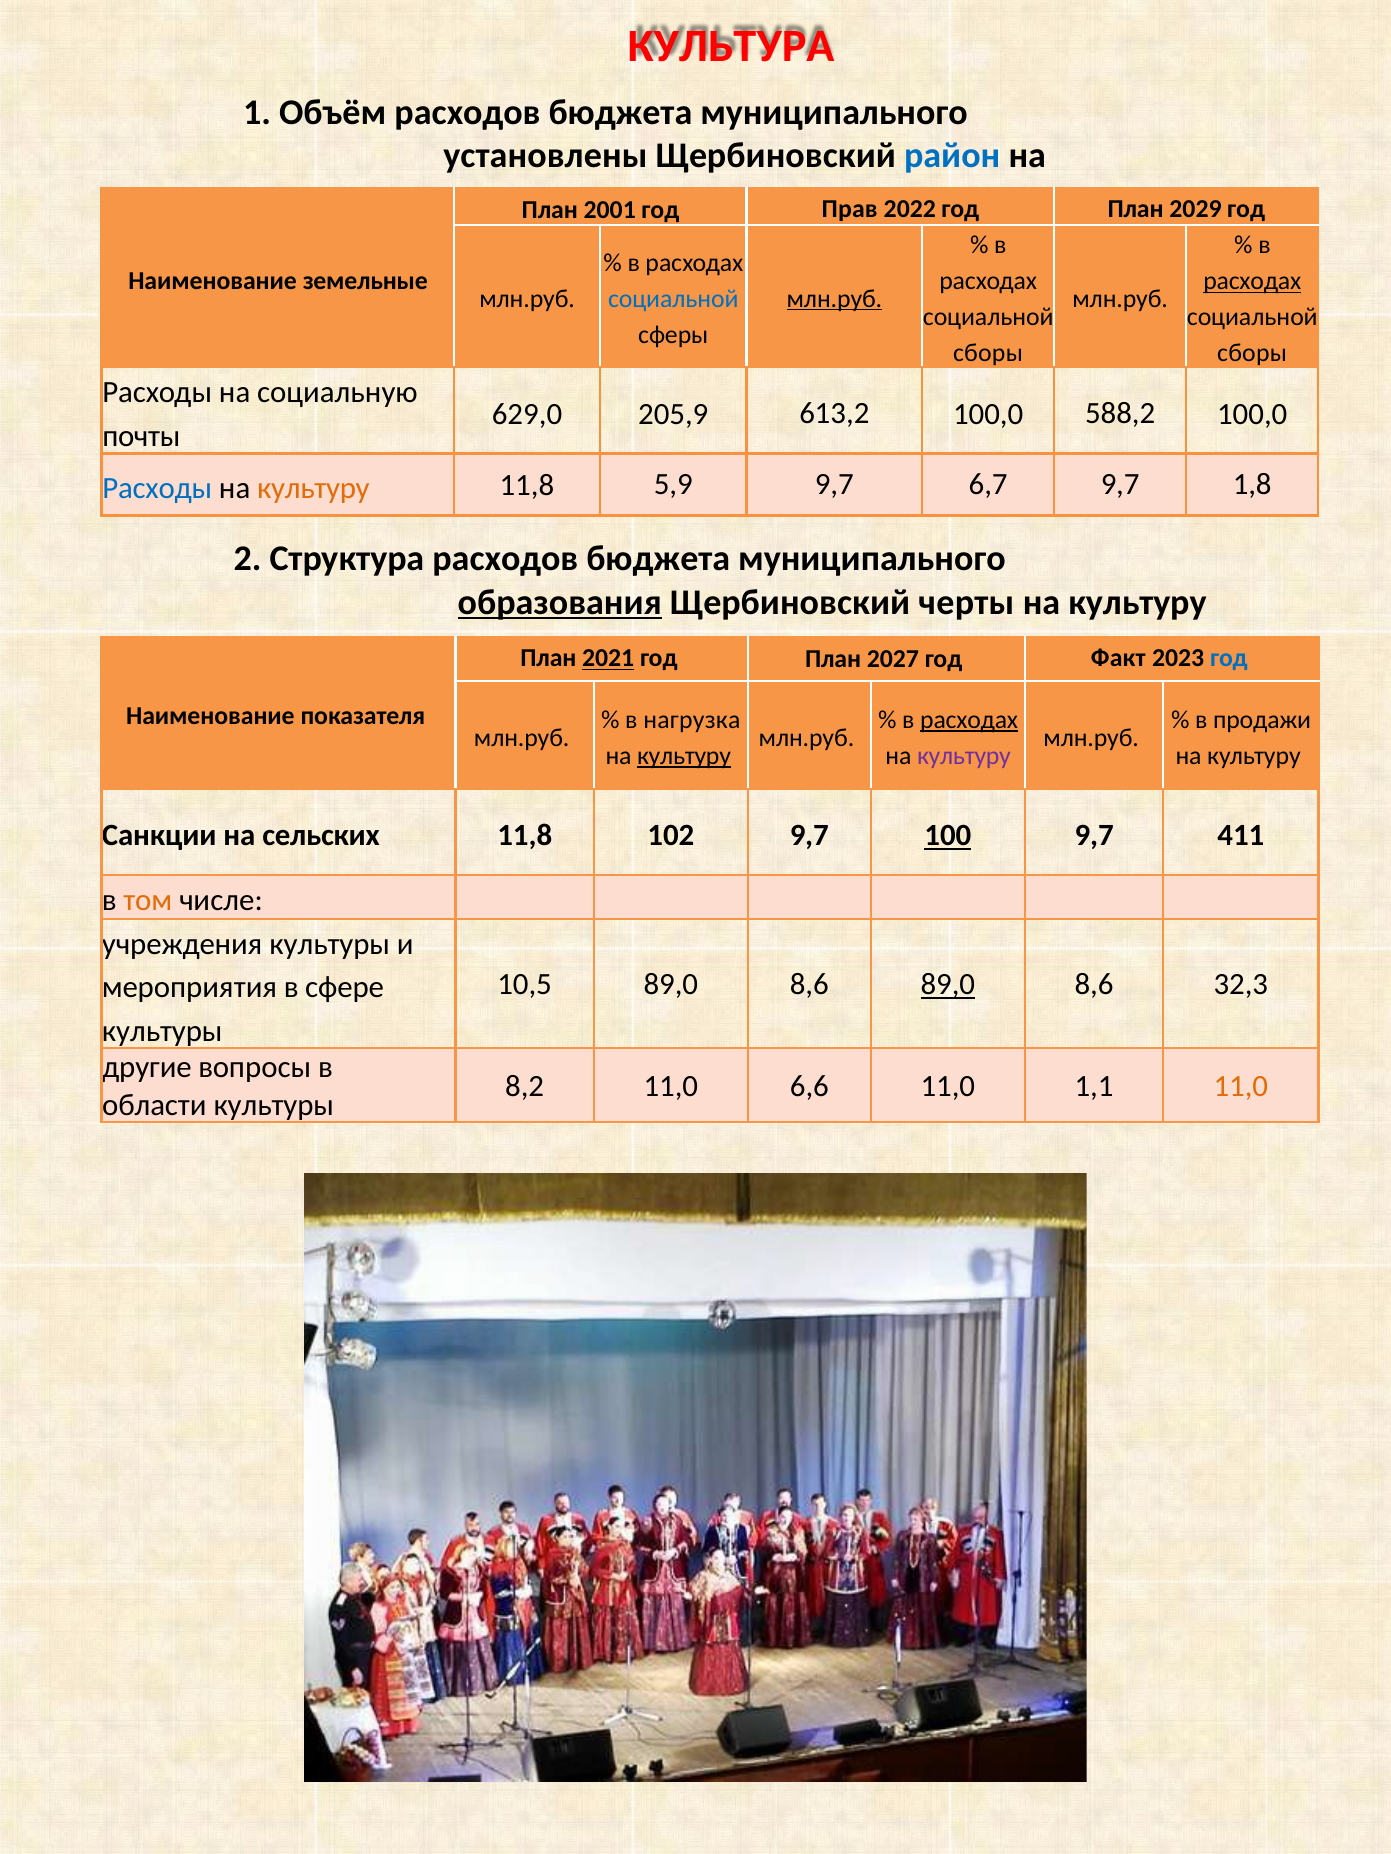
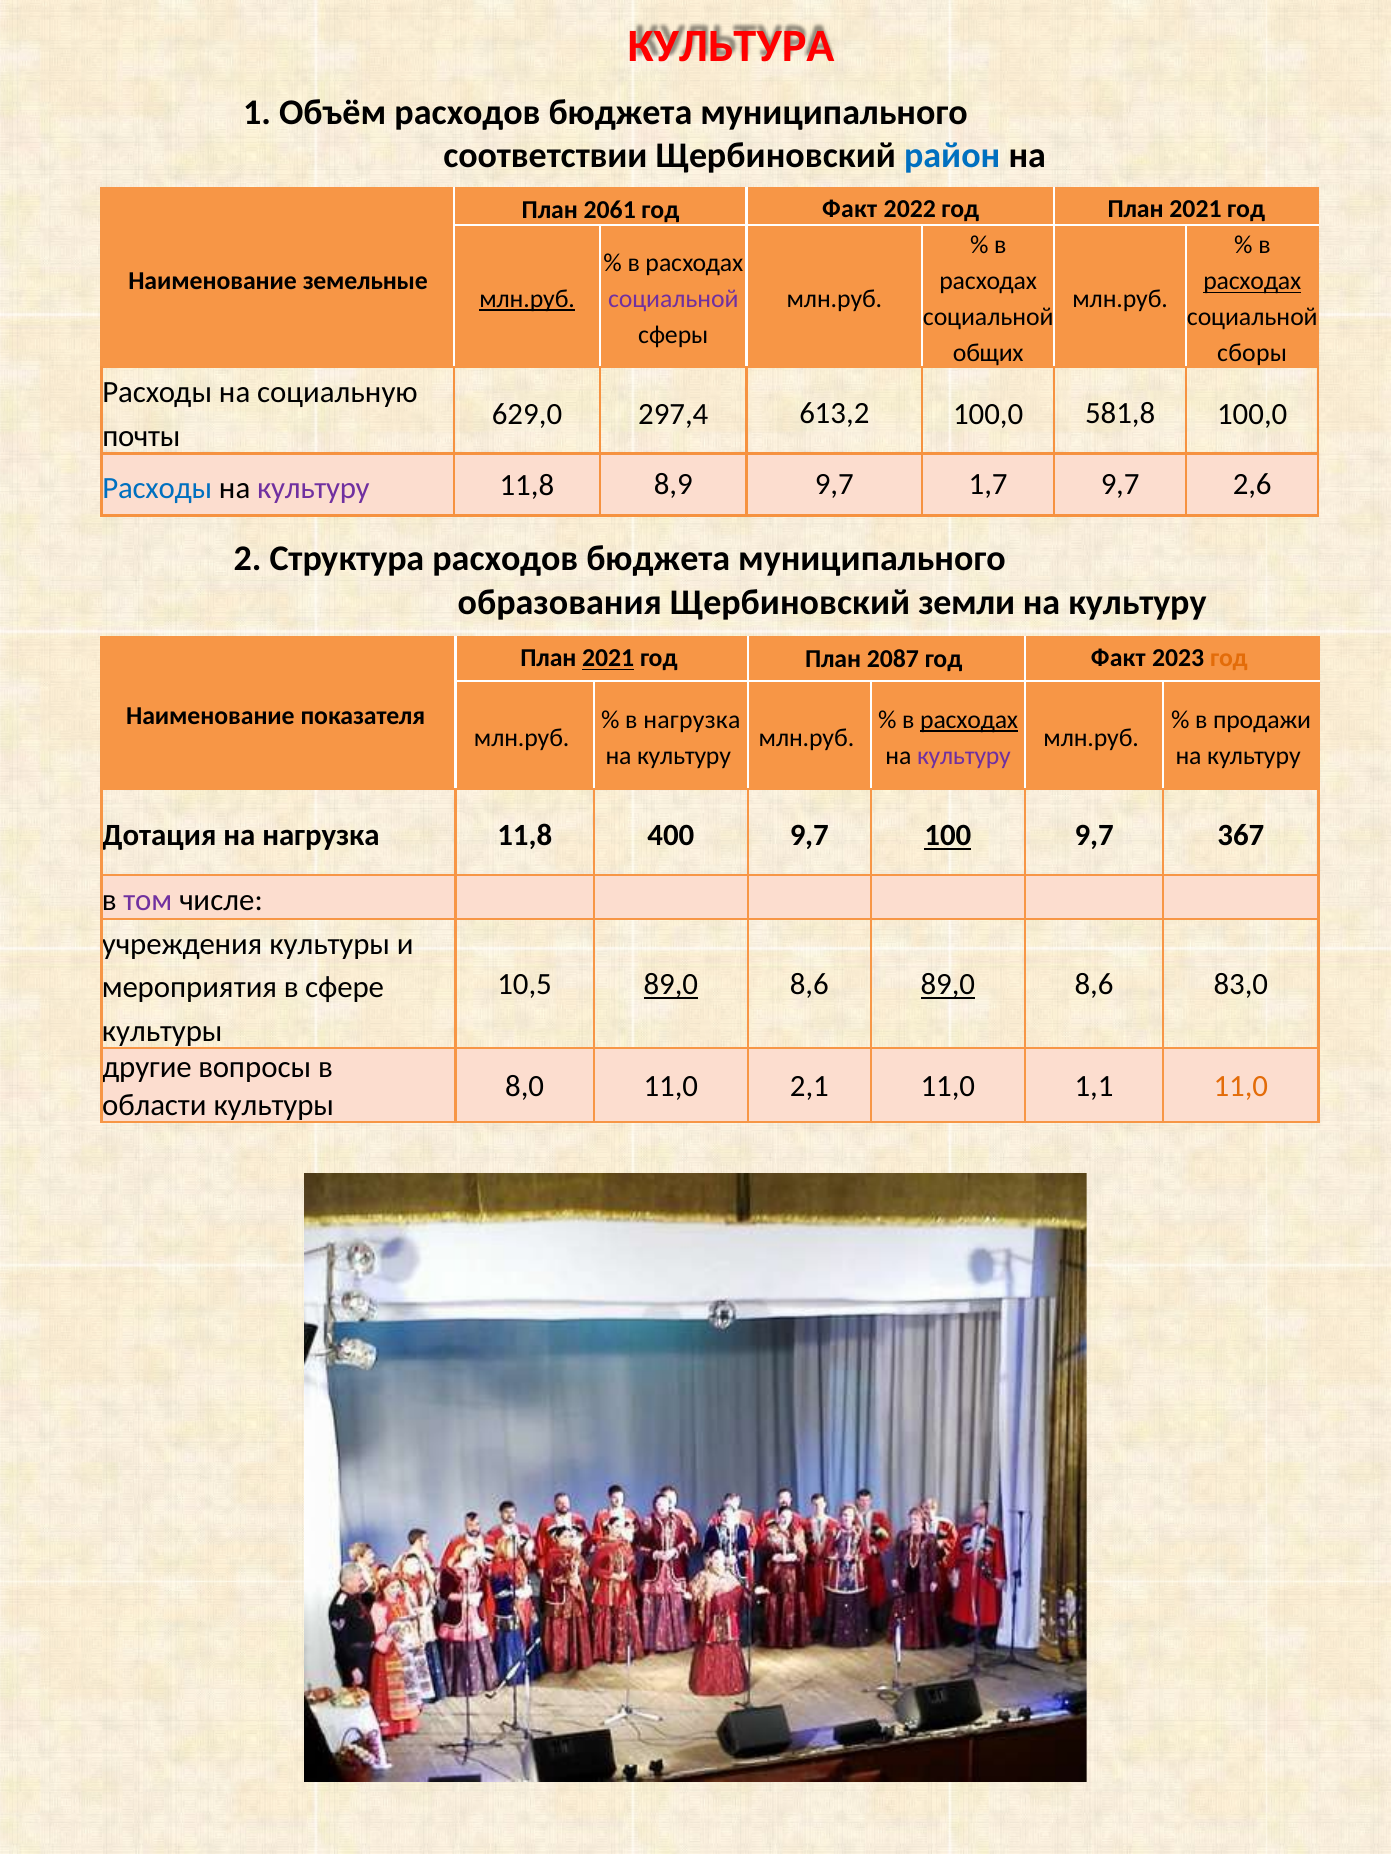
установлены: установлены -> соответствии
2001: 2001 -> 2061
Прав at (850, 209): Прав -> Факт
год План 2029: 2029 -> 2021
млн.руб at (834, 299) underline: present -> none
млн.руб at (527, 299) underline: none -> present
социальной at (673, 299) colour: blue -> purple
сборы at (988, 353): сборы -> общих
205,9: 205,9 -> 297,4
588,2: 588,2 -> 581,8
культуру at (313, 488) colour: orange -> purple
5,9: 5,9 -> 8,9
6,7: 6,7 -> 1,7
1,8: 1,8 -> 2,6
образования underline: present -> none
черты: черты -> земли
2027: 2027 -> 2087
год at (1229, 659) colour: blue -> orange
культуру at (684, 756) underline: present -> none
Санкции: Санкции -> Дотация
на сельских: сельских -> нагрузка
102: 102 -> 400
411: 411 -> 367
том colour: orange -> purple
89,0 at (671, 985) underline: none -> present
32,3: 32,3 -> 83,0
8,2: 8,2 -> 8,0
6,6: 6,6 -> 2,1
